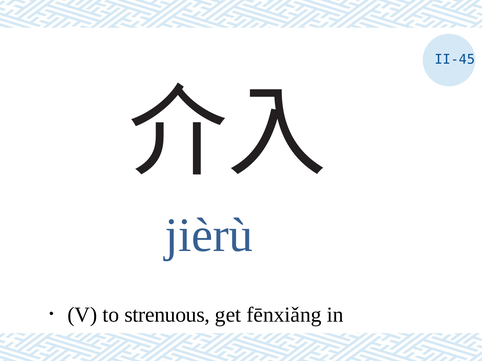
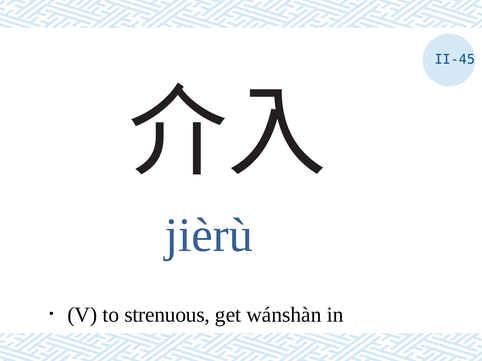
fēnxiǎng: fēnxiǎng -> wánshàn
